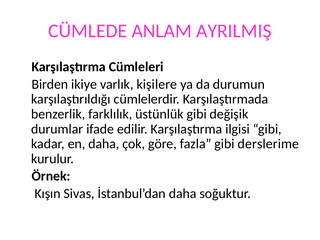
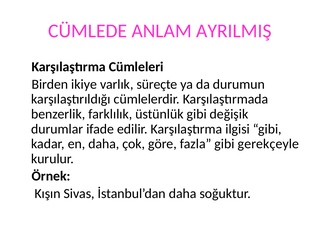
kişilere: kişilere -> süreçte
derslerime: derslerime -> gerekçeyle
